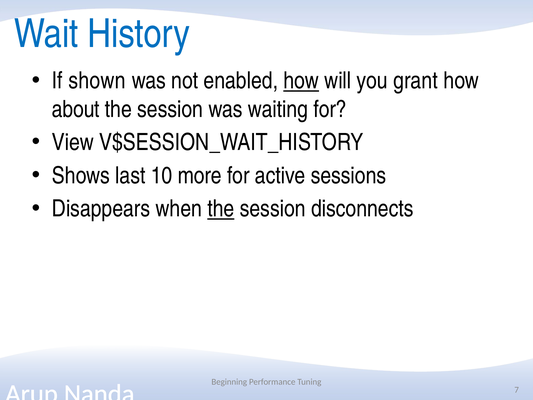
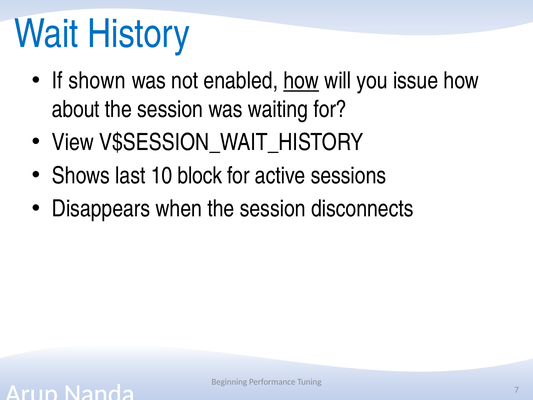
grant: grant -> issue
more: more -> block
the at (221, 209) underline: present -> none
